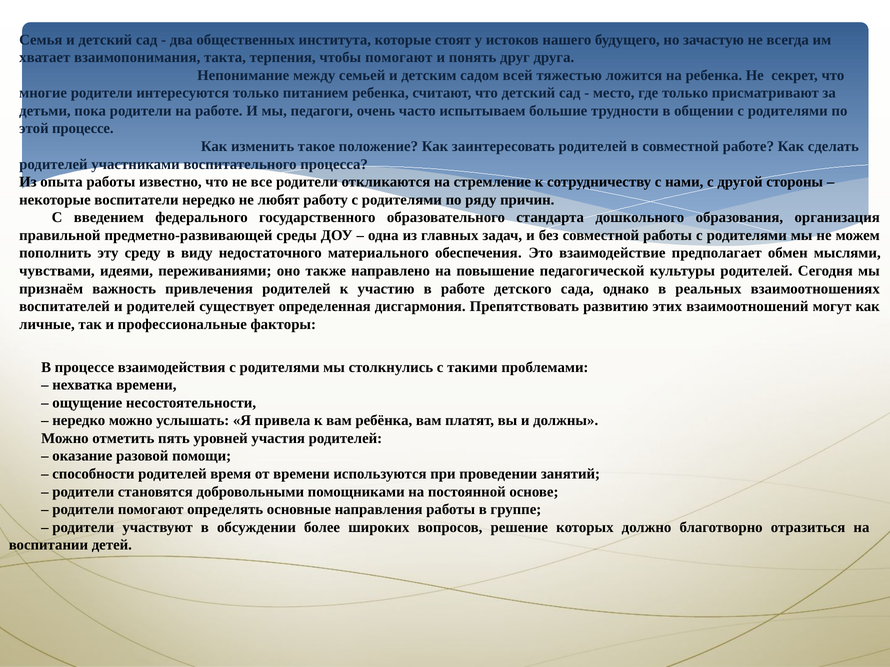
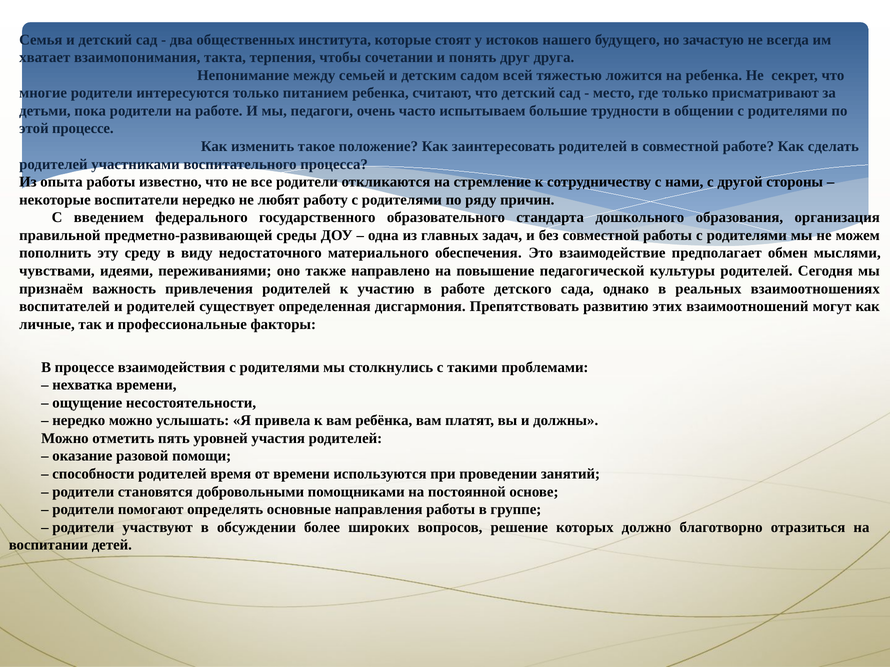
чтобы помогают: помогают -> сочетании
